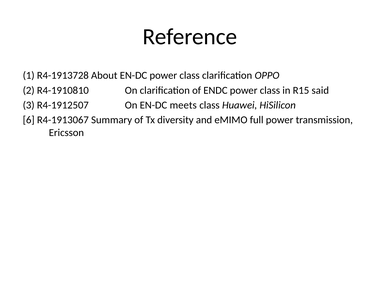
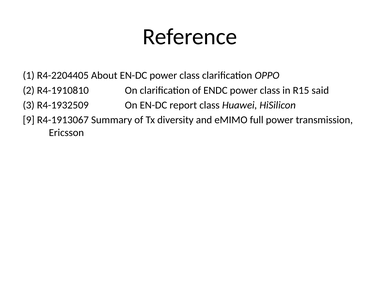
R4-1913728: R4-1913728 -> R4-2204405
R4-1912507: R4-1912507 -> R4-1932509
meets: meets -> report
6: 6 -> 9
